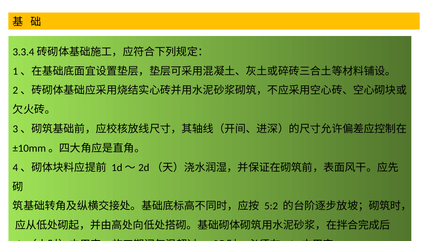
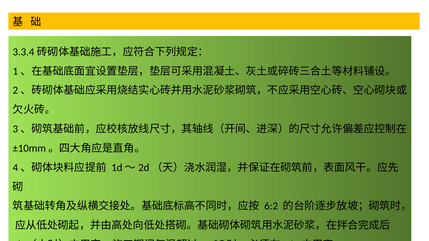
5:2: 5:2 -> 6:2
